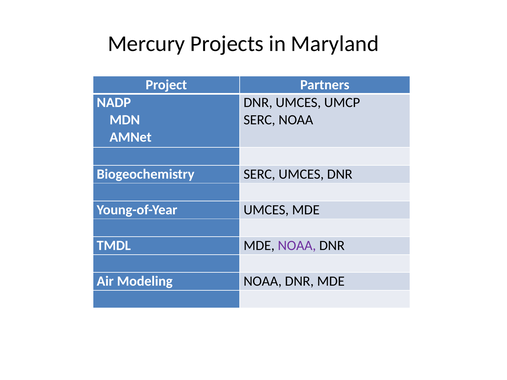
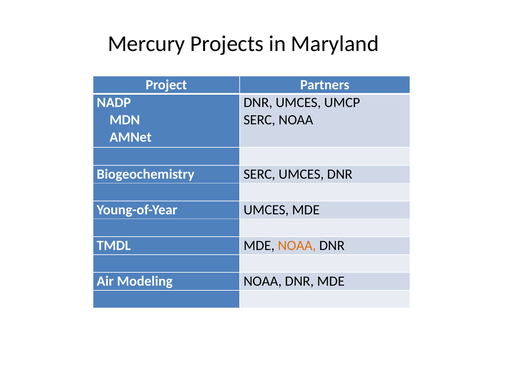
NOAA at (297, 246) colour: purple -> orange
